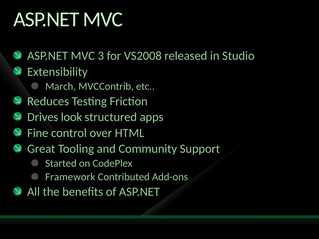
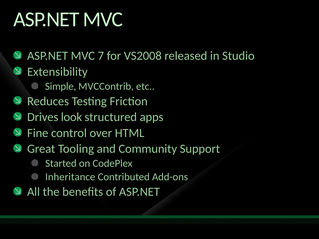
3: 3 -> 7
March: March -> Simple
Framework: Framework -> Inheritance
